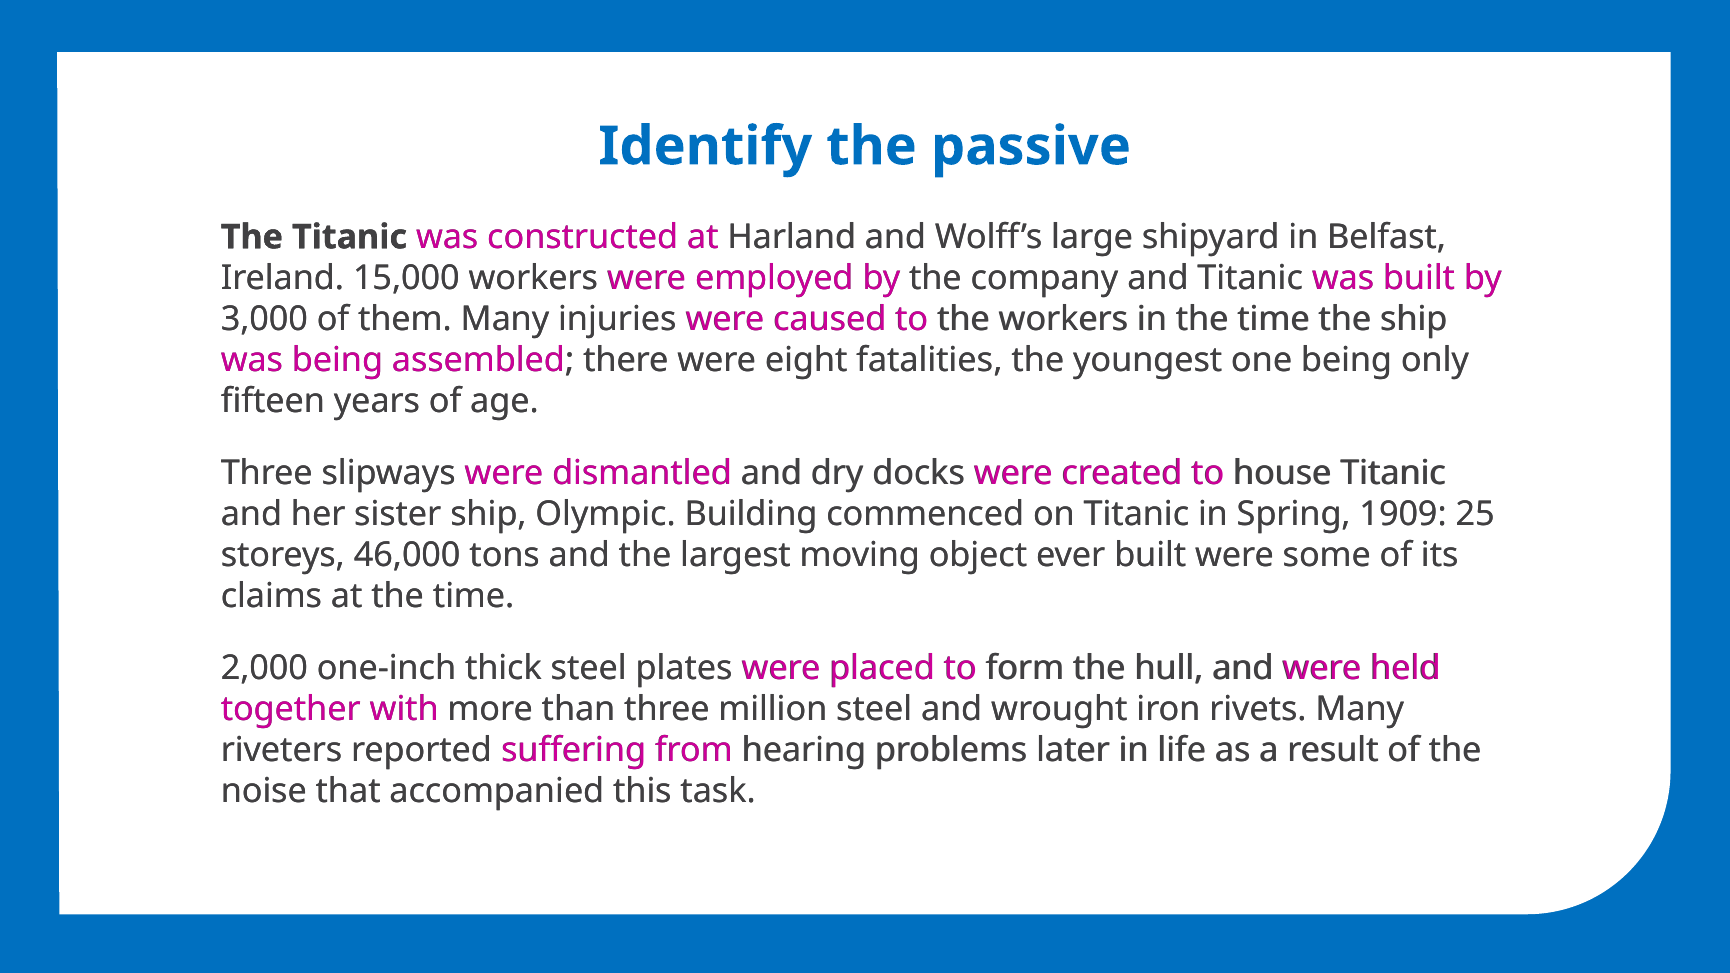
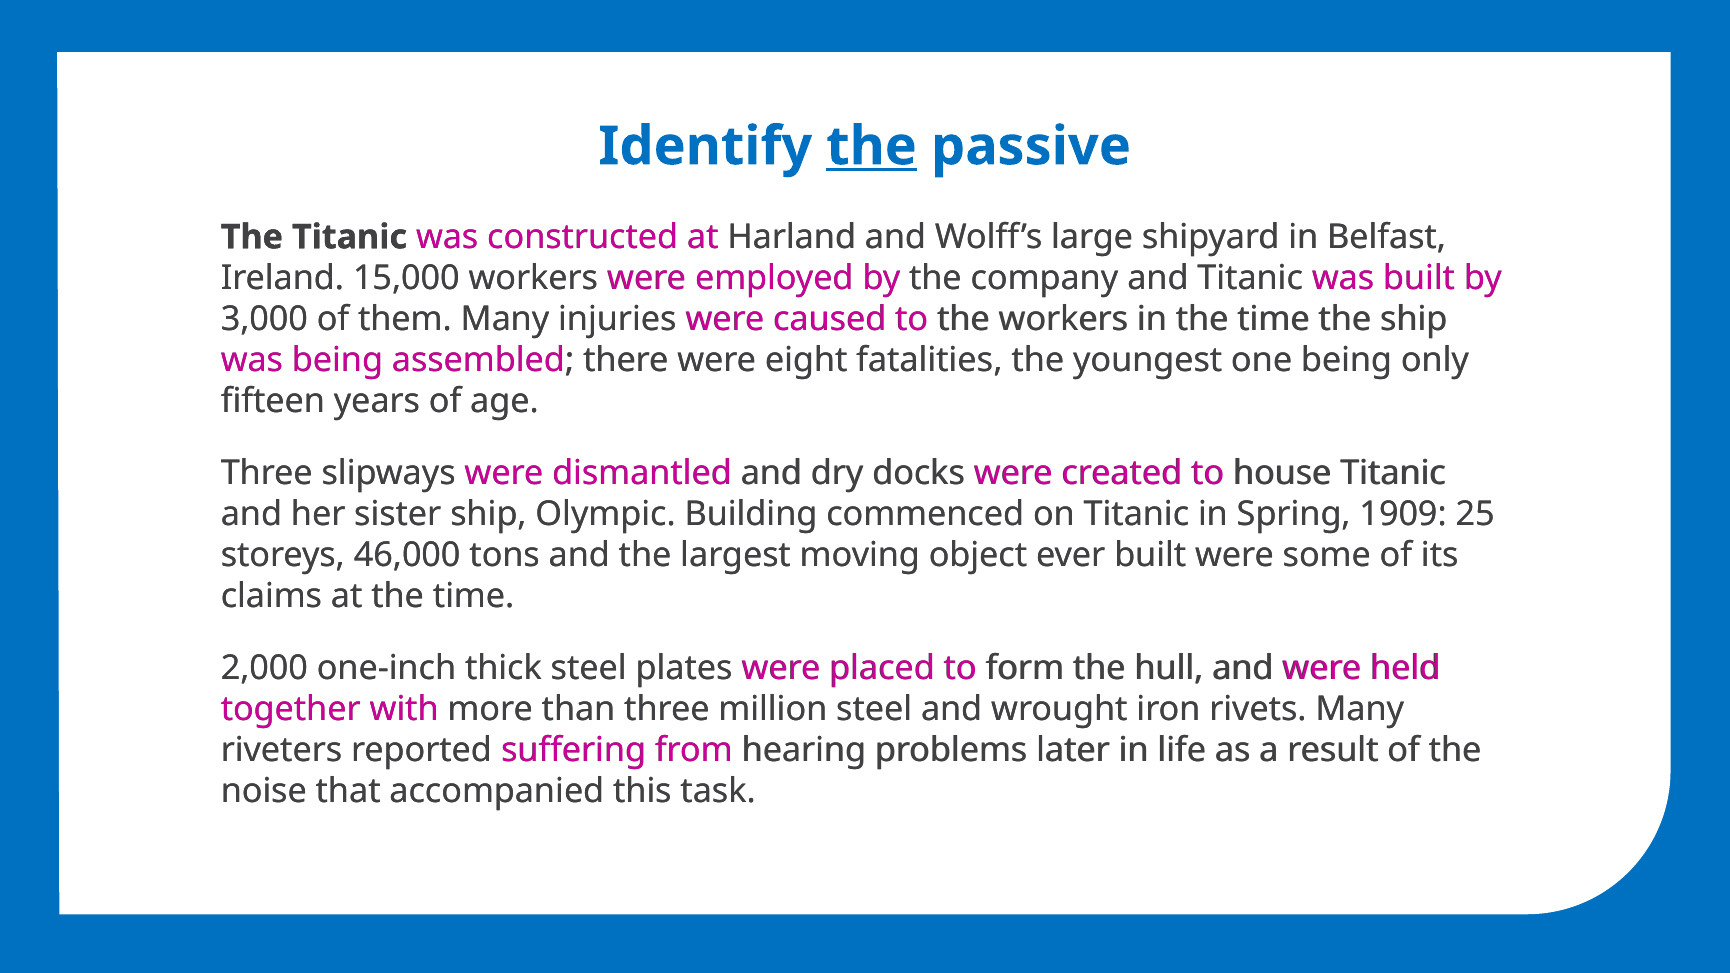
the at (872, 146) underline: none -> present
